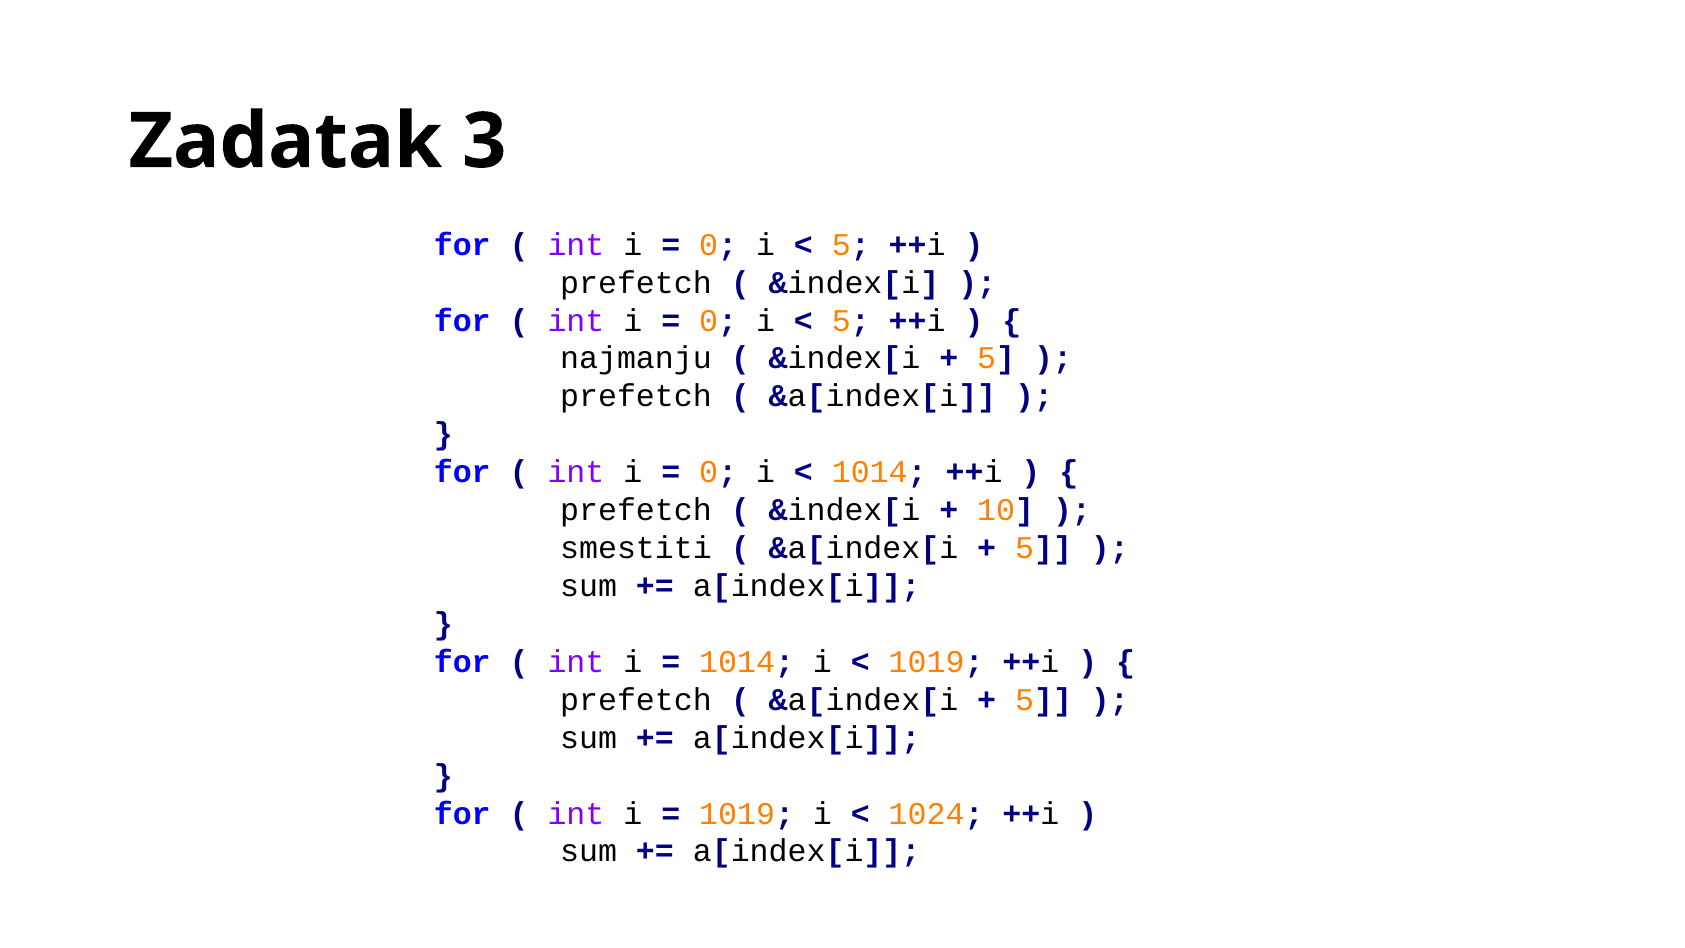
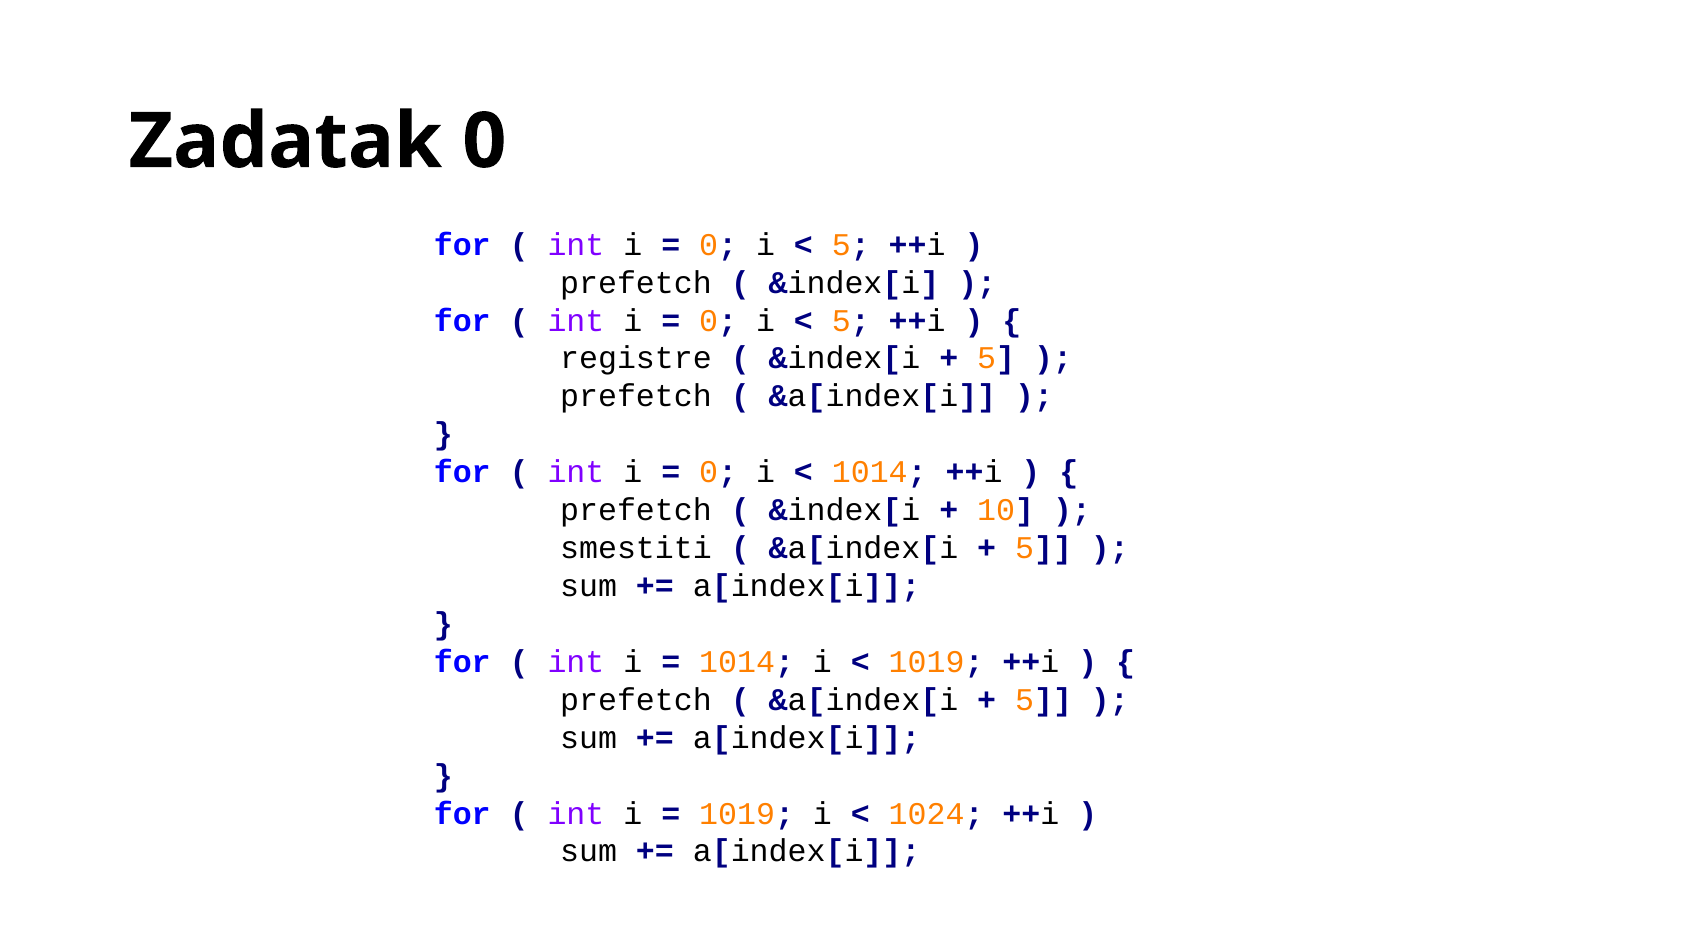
Zadatak 3: 3 -> 0
najmanju: najmanju -> registre
